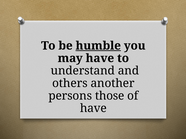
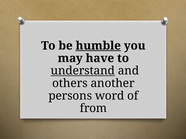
understand underline: none -> present
those: those -> word
have at (93, 109): have -> from
